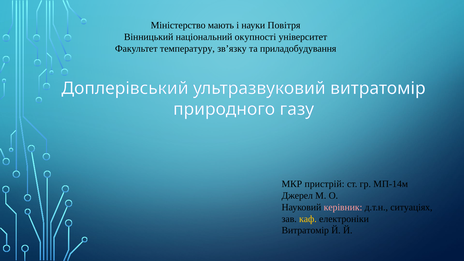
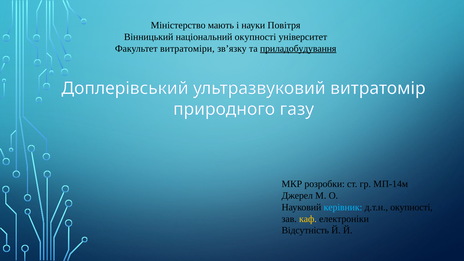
температуру: температуру -> витратоміри
приладобудування underline: none -> present
пристрій: пристрій -> розробки
керівник colour: pink -> light blue
д.т.н ситуаціях: ситуаціях -> окупності
Витратомір at (305, 230): Витратомір -> Відсутність
